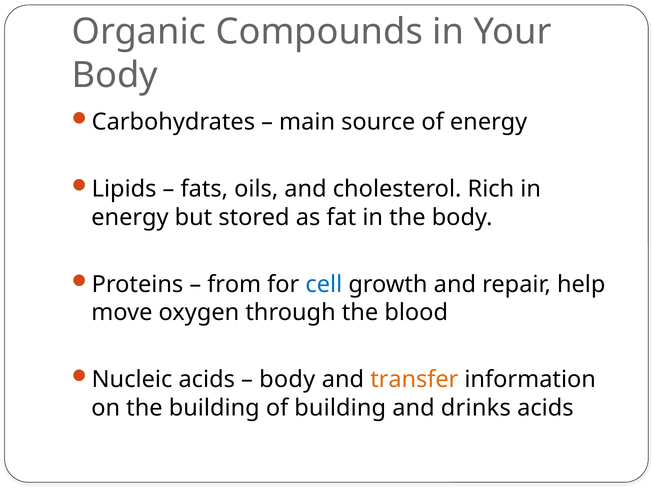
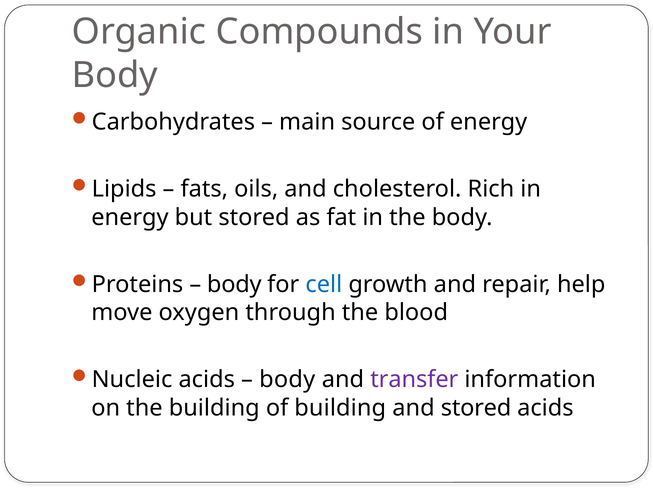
from at (234, 285): from -> body
transfer colour: orange -> purple
and drinks: drinks -> stored
